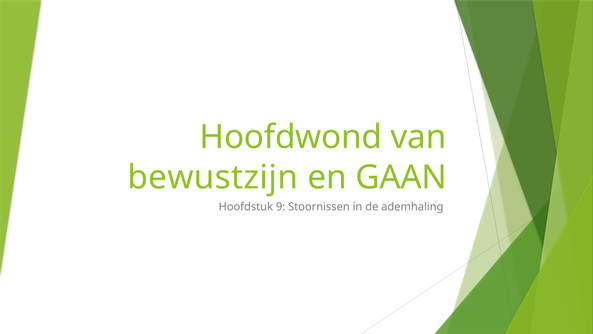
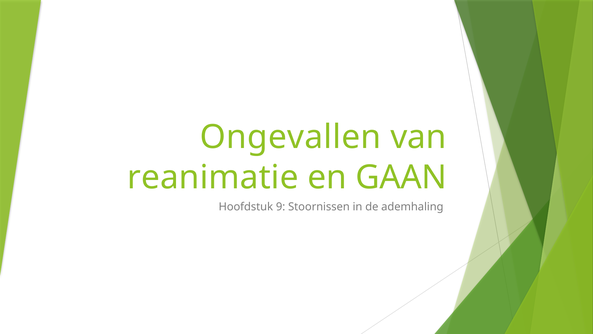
Hoofdwond: Hoofdwond -> Ongevallen
bewustzijn: bewustzijn -> reanimatie
